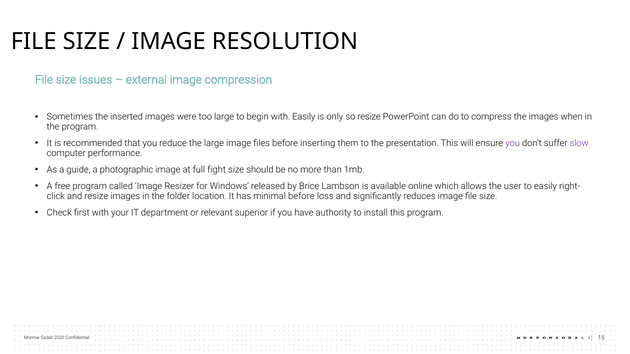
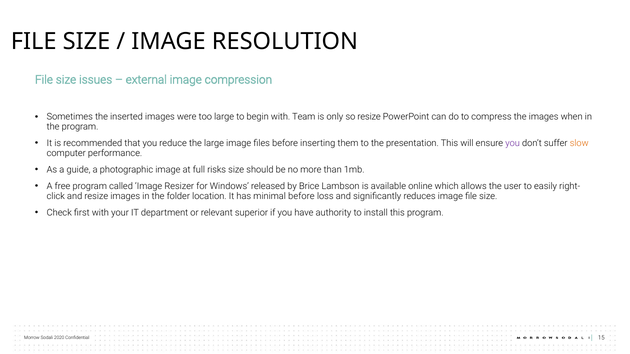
with Easily: Easily -> Team
slow colour: purple -> orange
fight: fight -> risks
